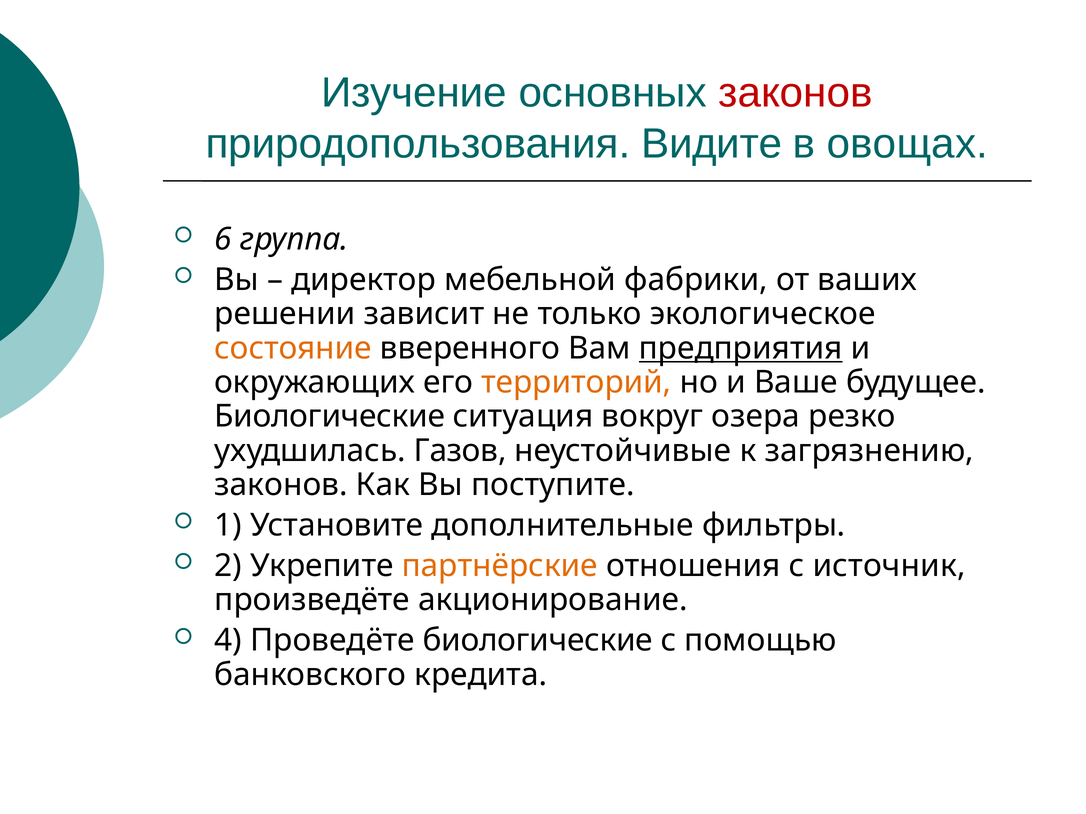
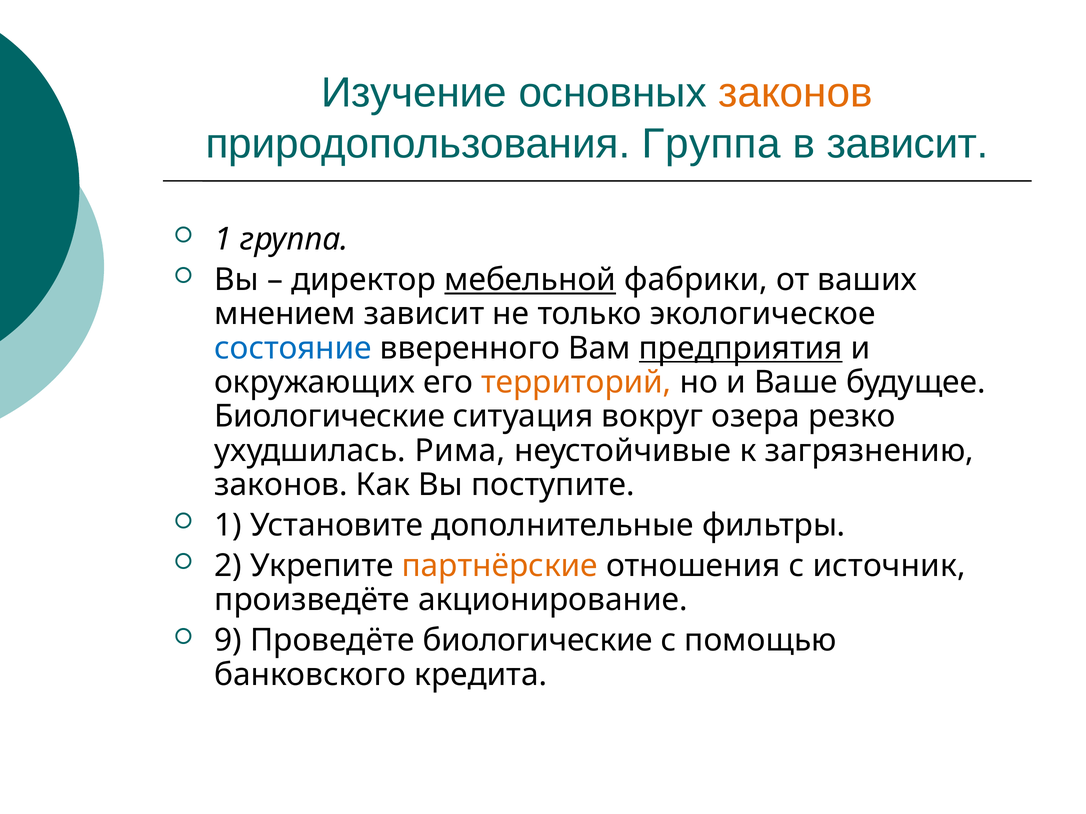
законов at (796, 93) colour: red -> orange
природопользования Видите: Видите -> Группа
в овощах: овощах -> зависит
6 at (223, 239): 6 -> 1
мебельной underline: none -> present
решении: решении -> мнением
состояние colour: orange -> blue
Газов: Газов -> Рима
4: 4 -> 9
